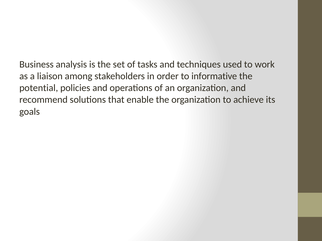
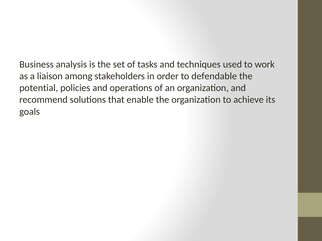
informative: informative -> defendable
